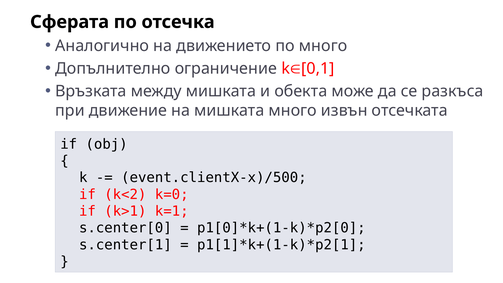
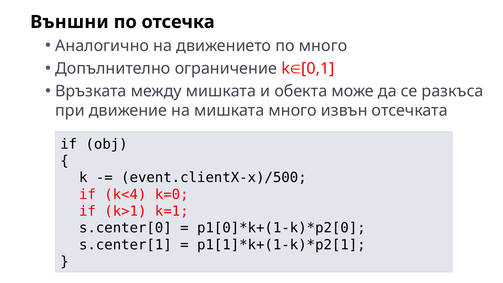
Сферата: Сферата -> Външни
k<2: k<2 -> k<4
